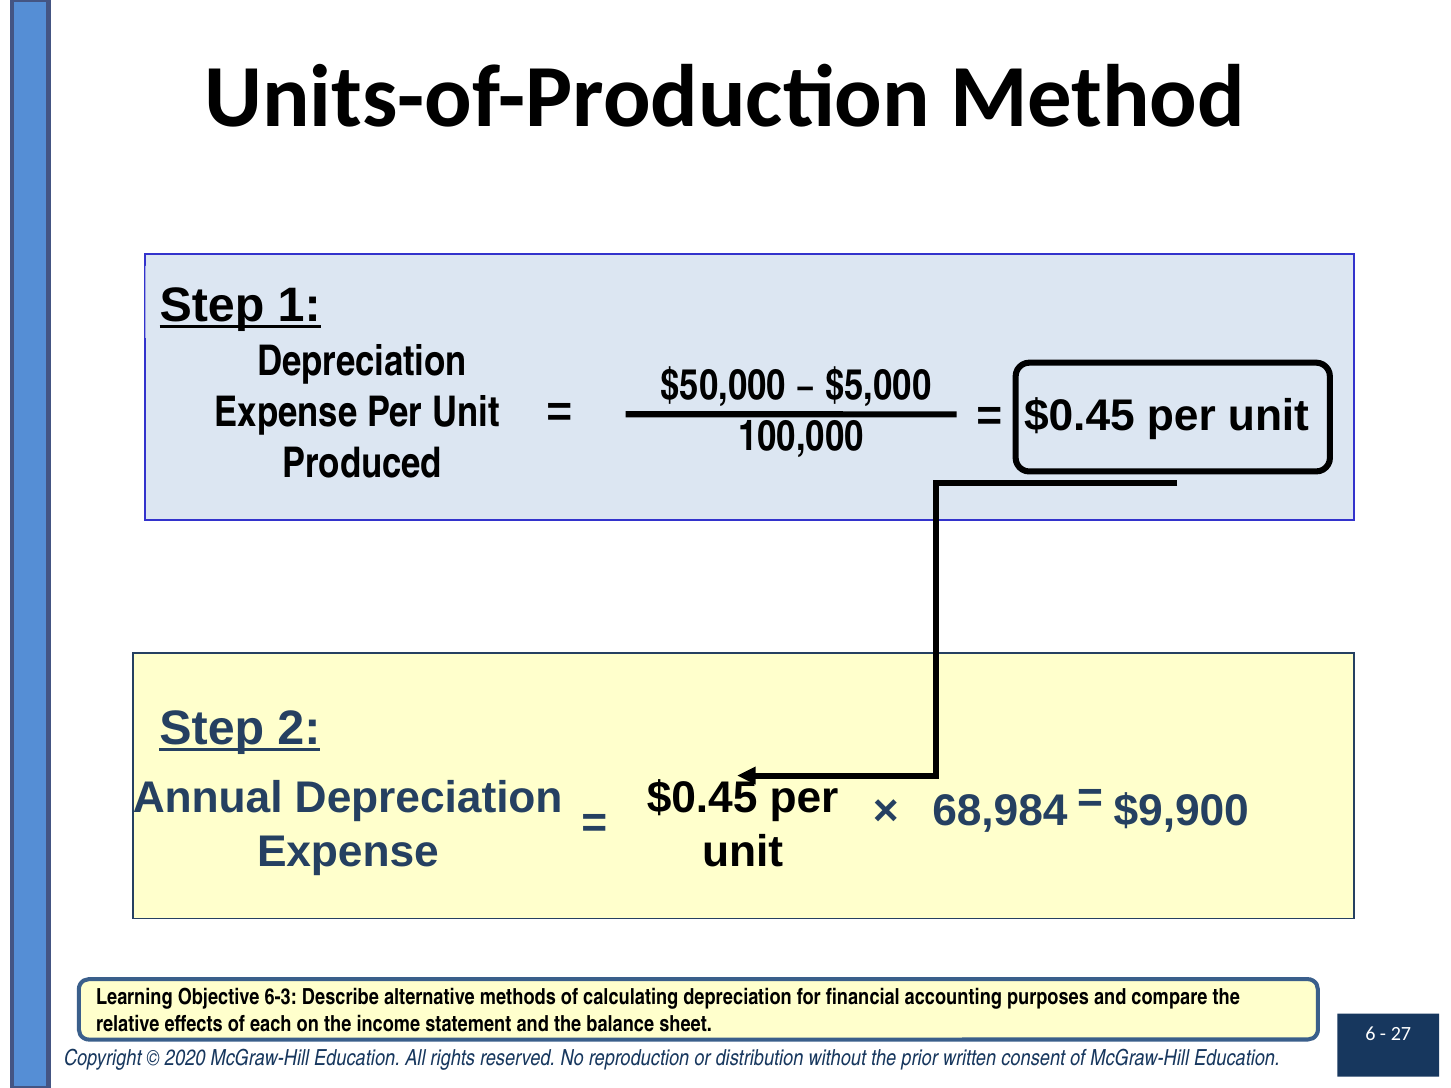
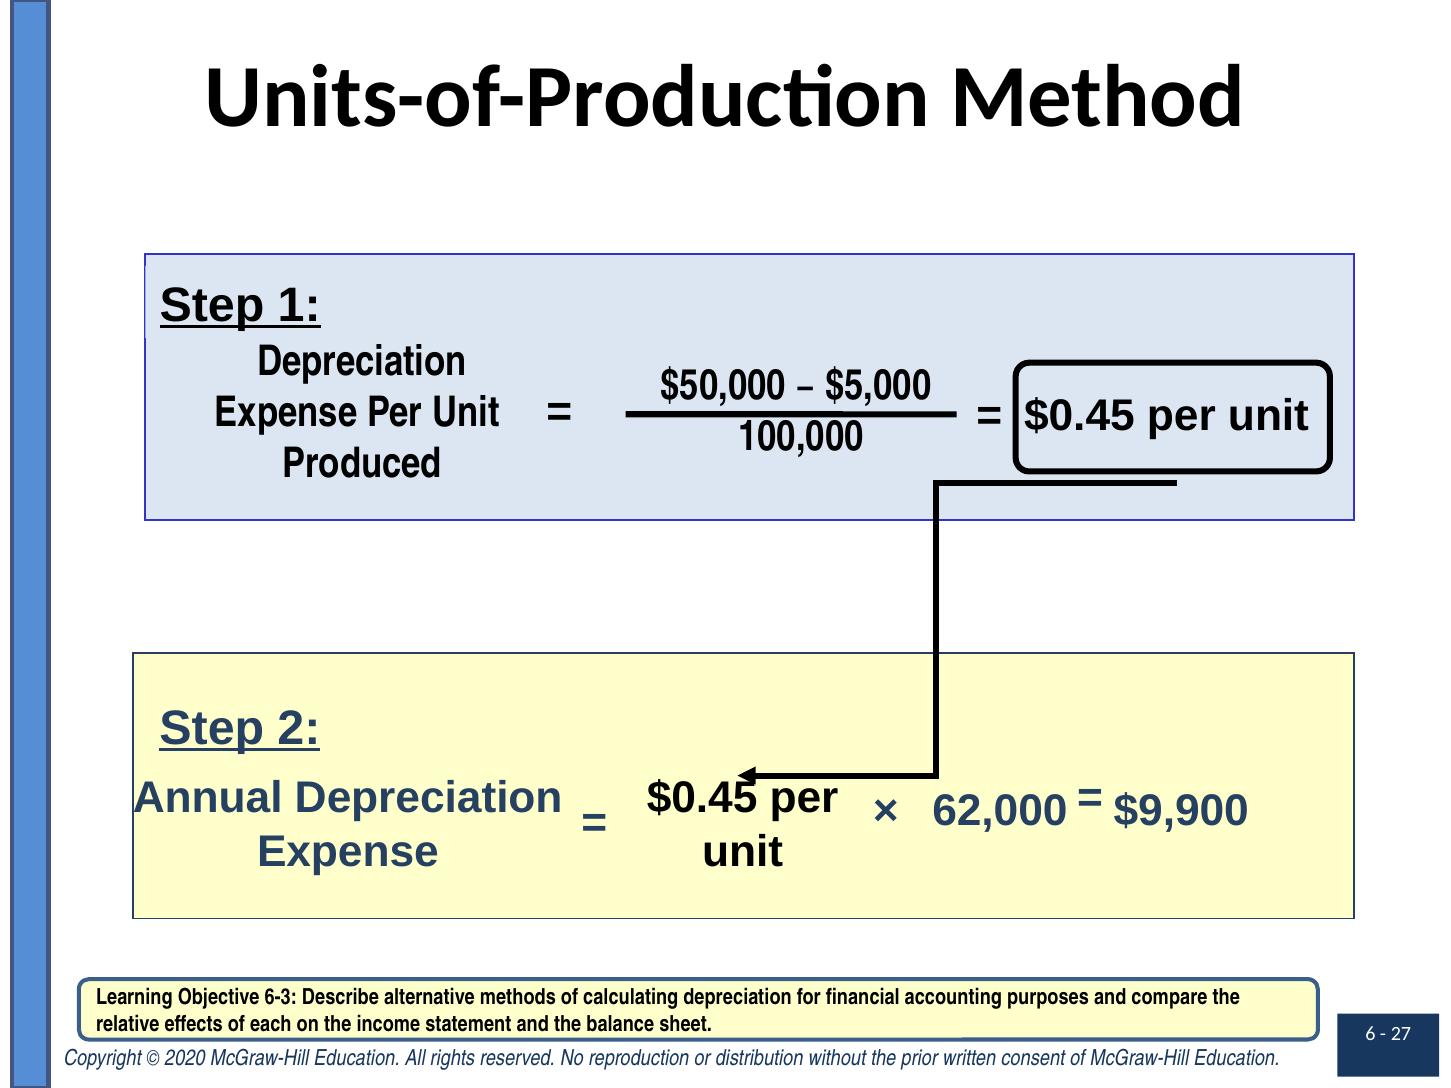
68,984: 68,984 -> 62,000
